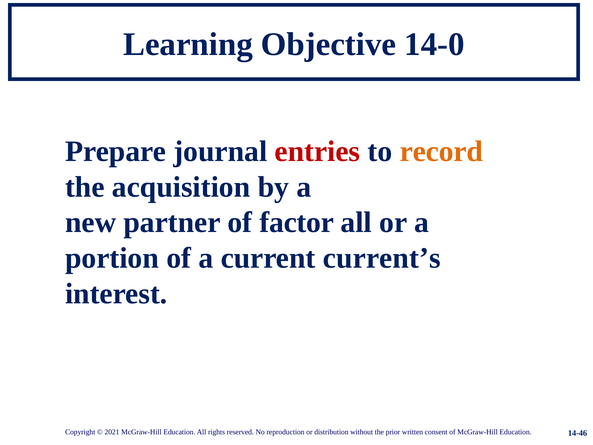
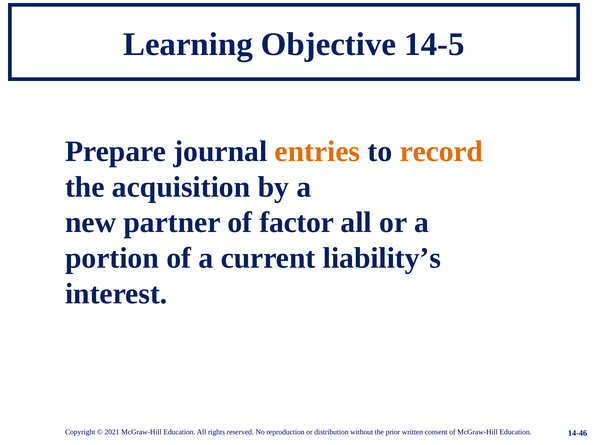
14-0: 14-0 -> 14-5
entries colour: red -> orange
current’s: current’s -> liability’s
